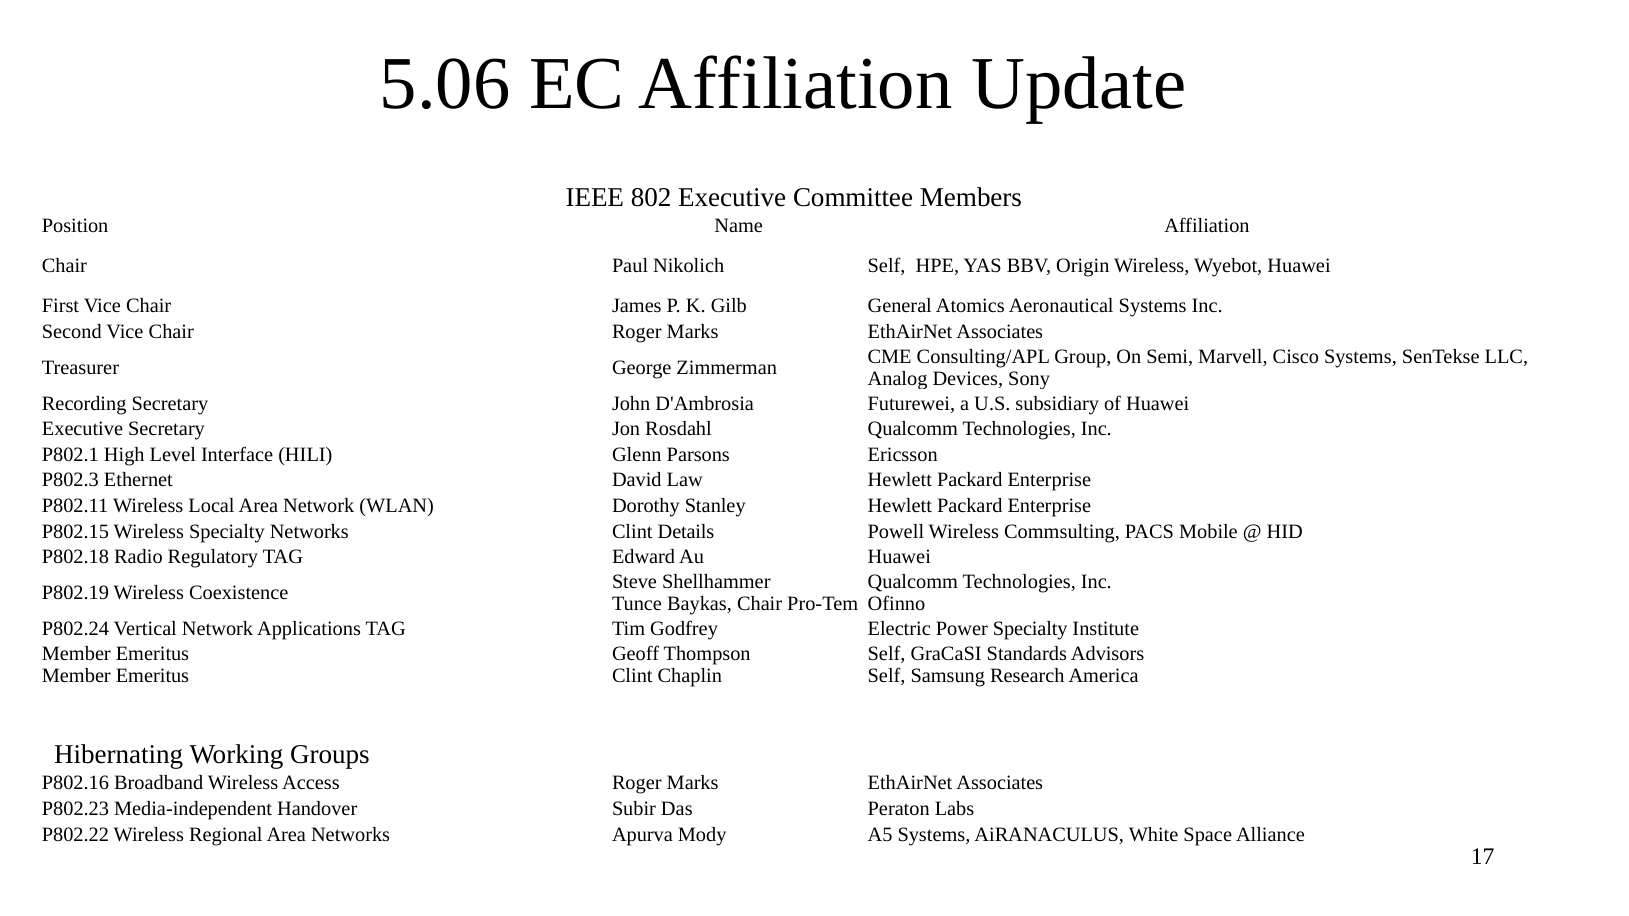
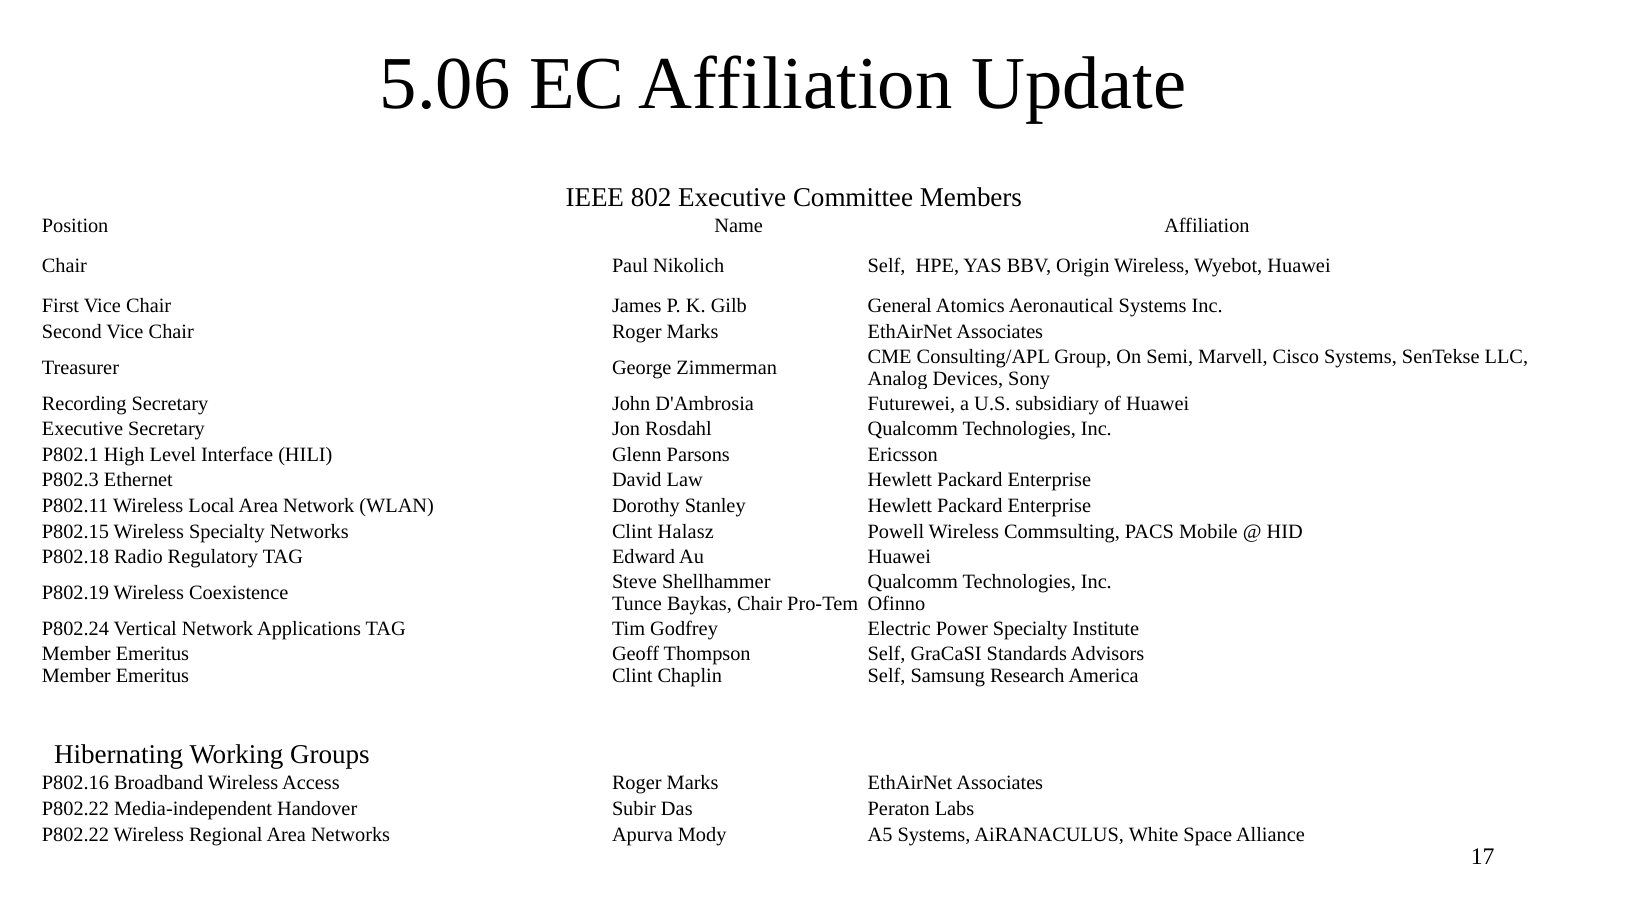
Details: Details -> Halasz
P802.23 at (75, 809): P802.23 -> P802.22
